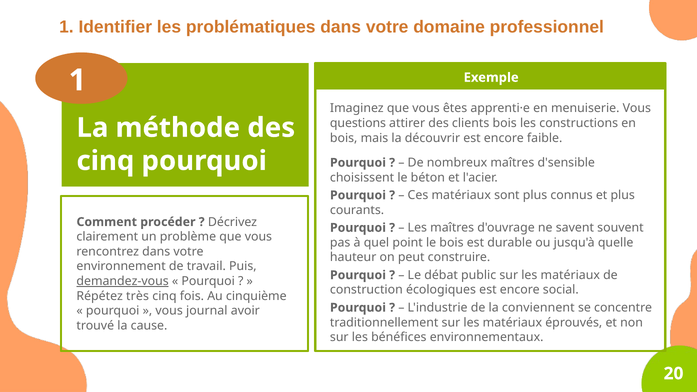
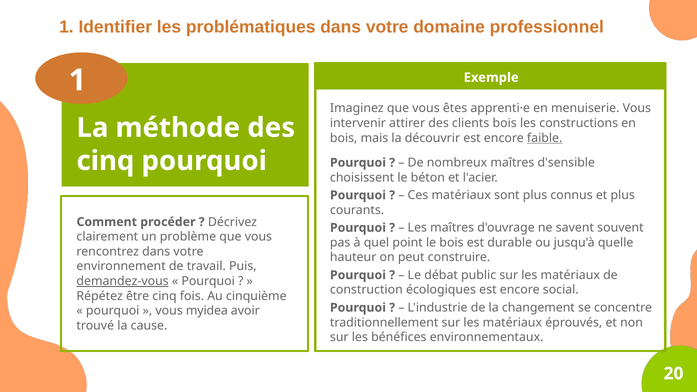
questions: questions -> intervenir
faible underline: none -> present
très: très -> être
conviennent: conviennent -> changement
journal: journal -> myidea
